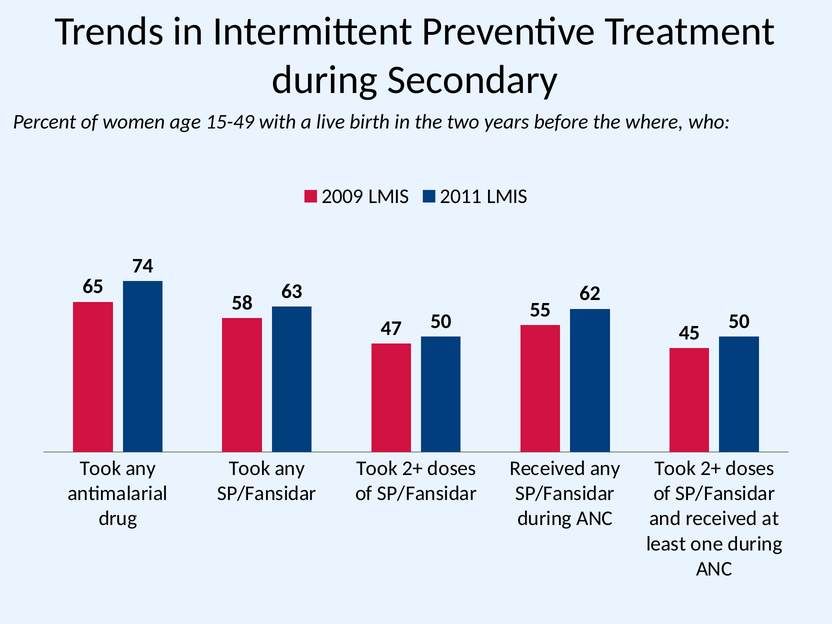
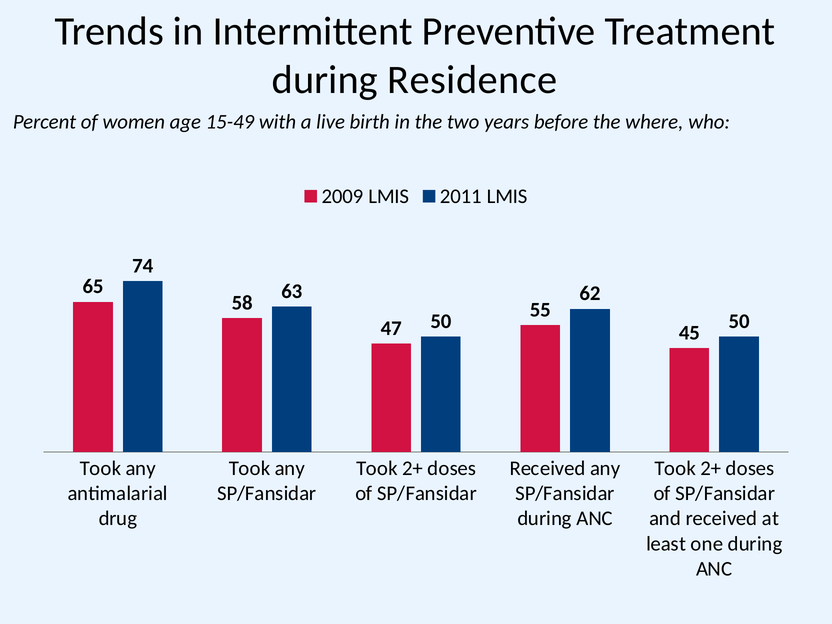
Secondary: Secondary -> Residence
